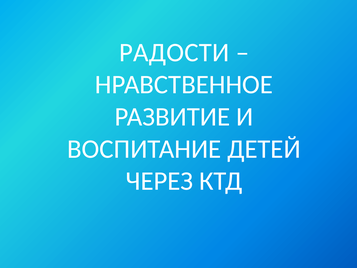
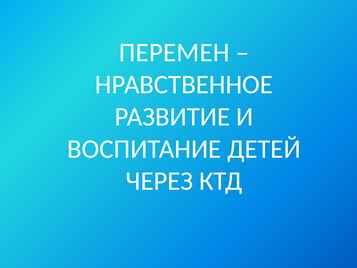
РАДОСТИ: РАДОСТИ -> ПЕРЕМЕН
